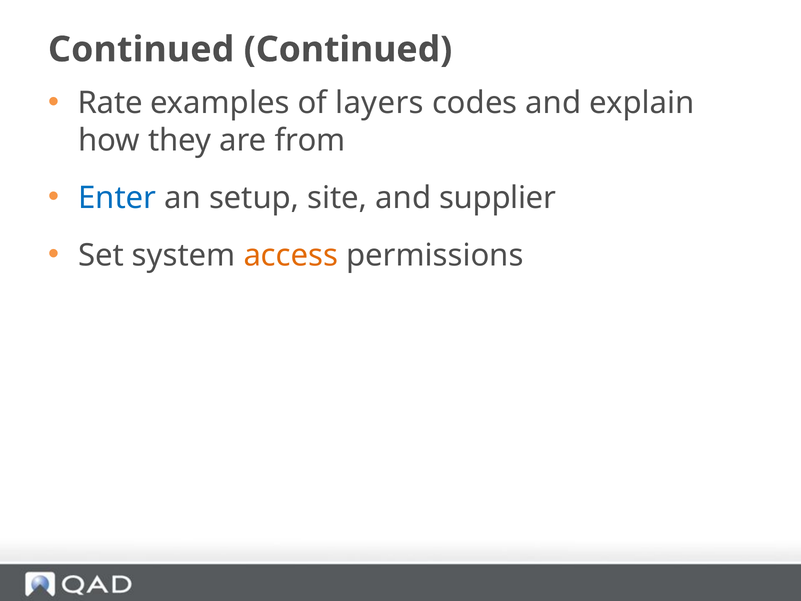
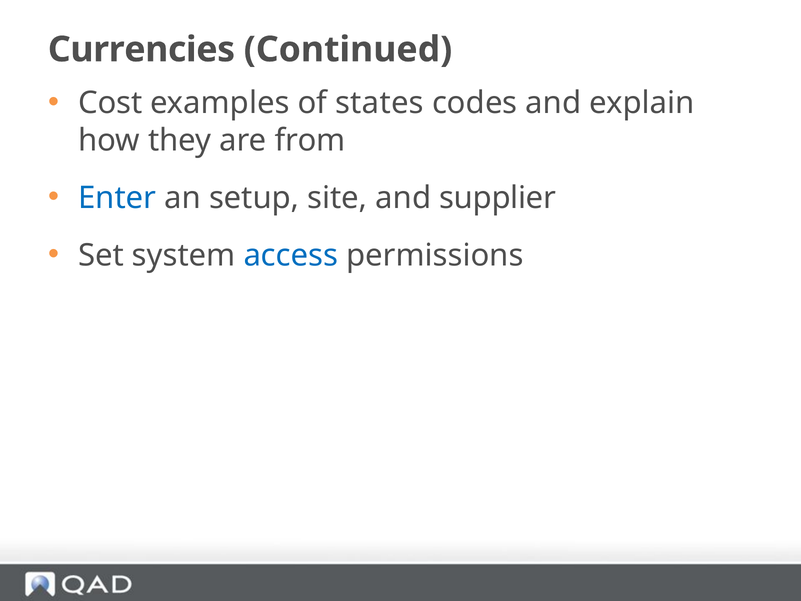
Continued at (141, 50): Continued -> Currencies
Rate: Rate -> Cost
layers: layers -> states
access colour: orange -> blue
